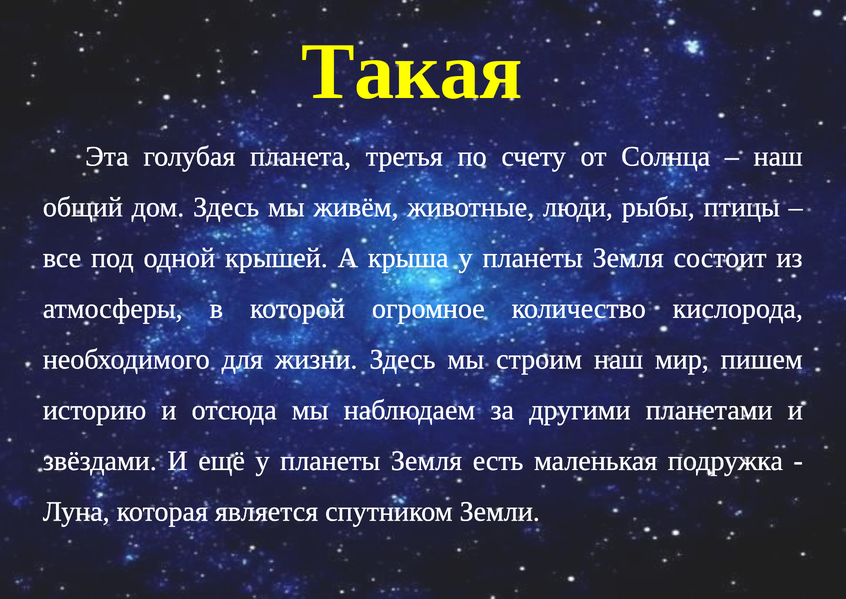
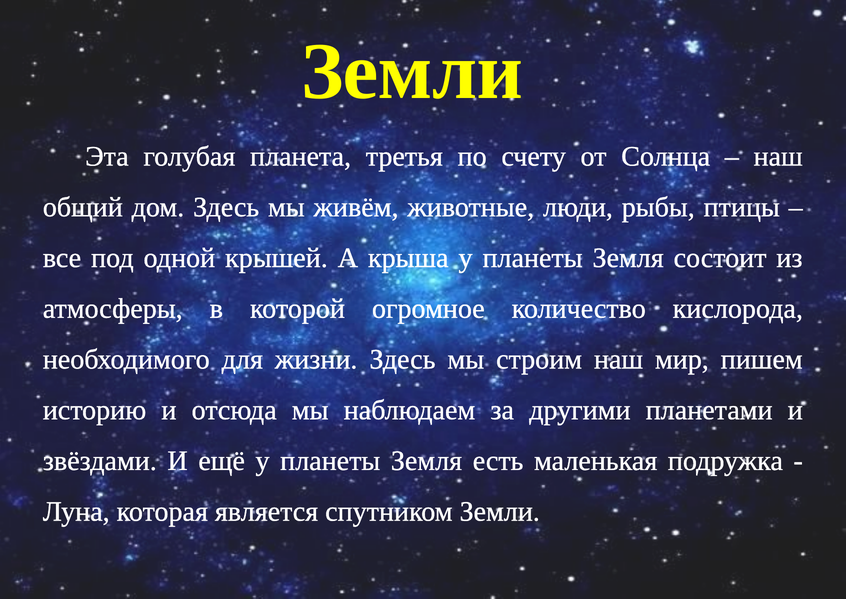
Такая at (412, 72): Такая -> Земли
